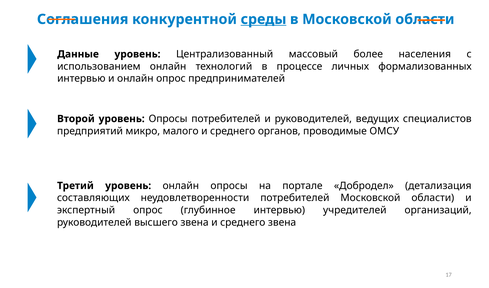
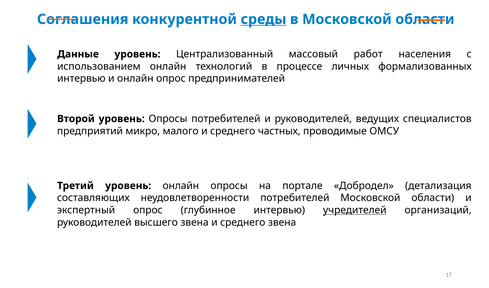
более: более -> работ
органов: органов -> частных
учредителей underline: none -> present
